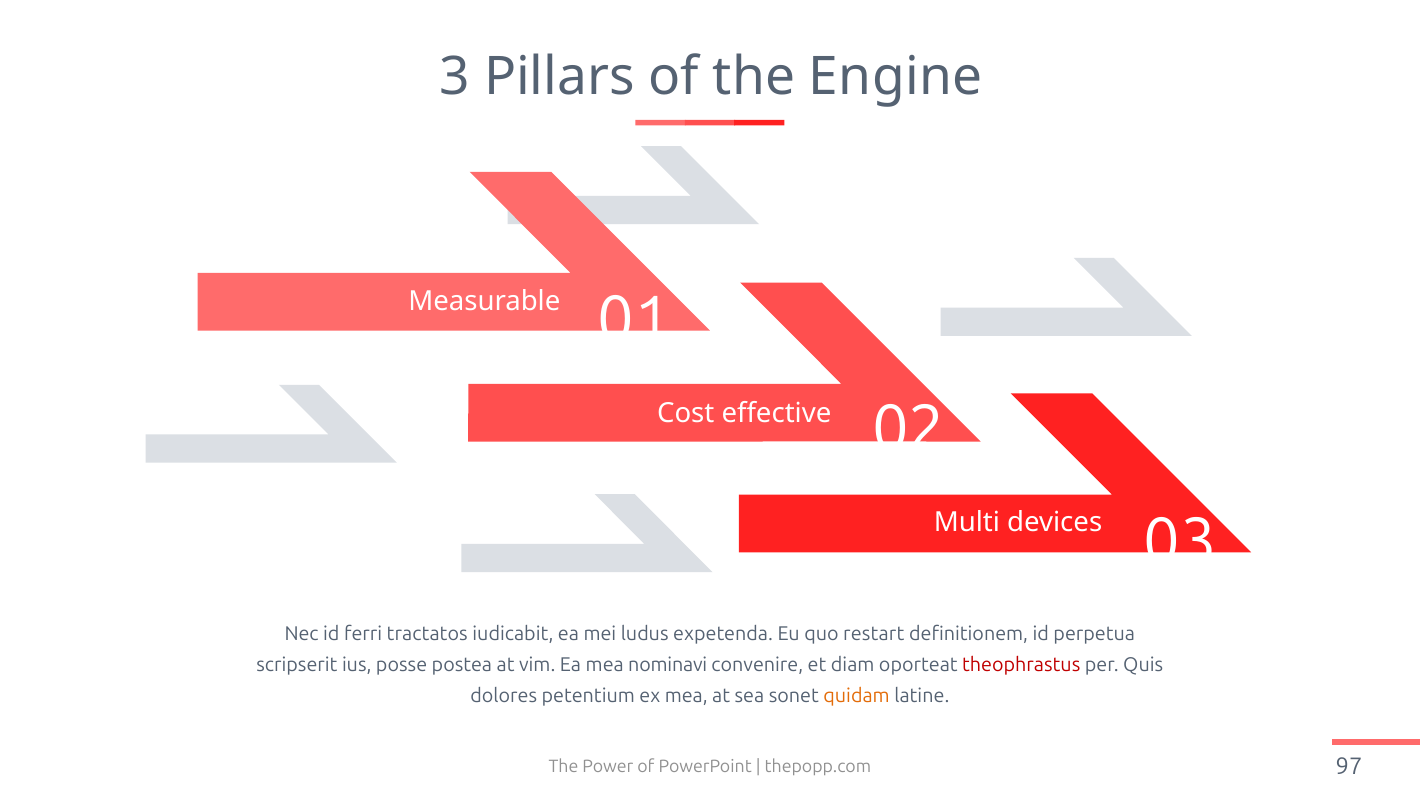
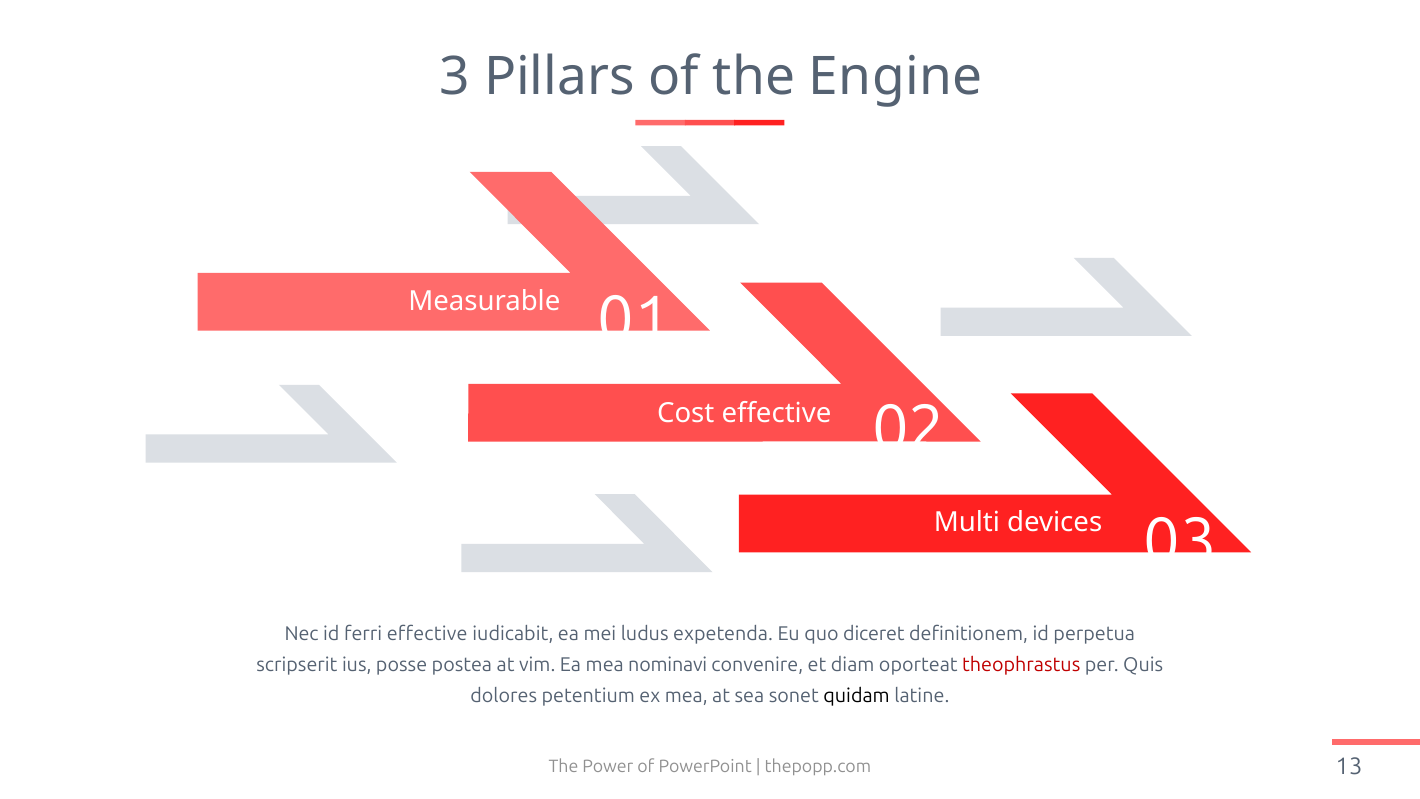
ferri tractatos: tractatos -> effective
restart: restart -> diceret
quidam colour: orange -> black
97: 97 -> 13
